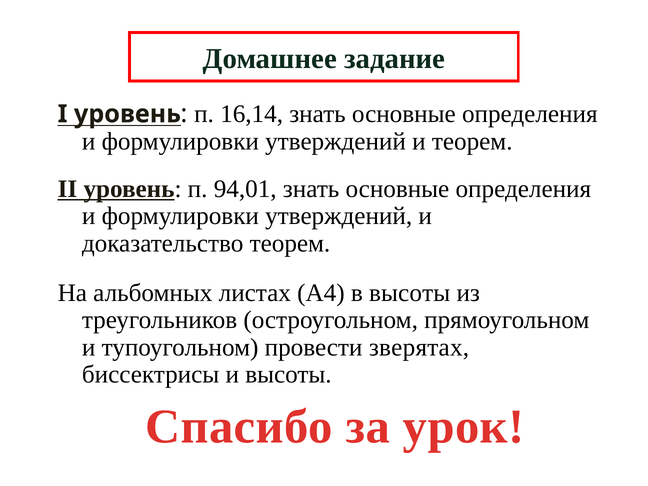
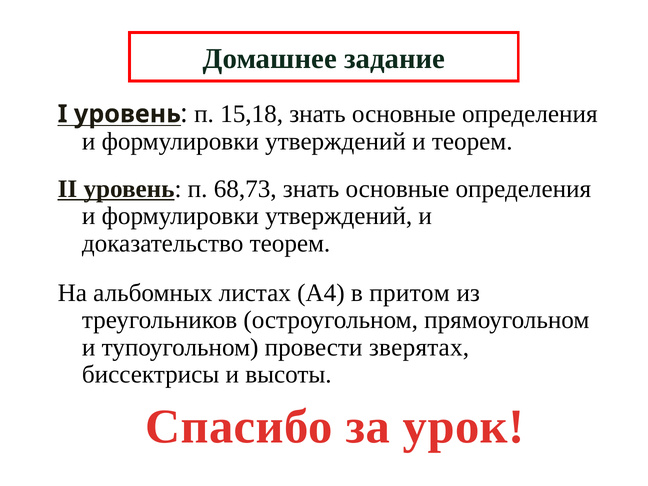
16,14: 16,14 -> 15,18
94,01: 94,01 -> 68,73
в высоты: высоты -> притом
